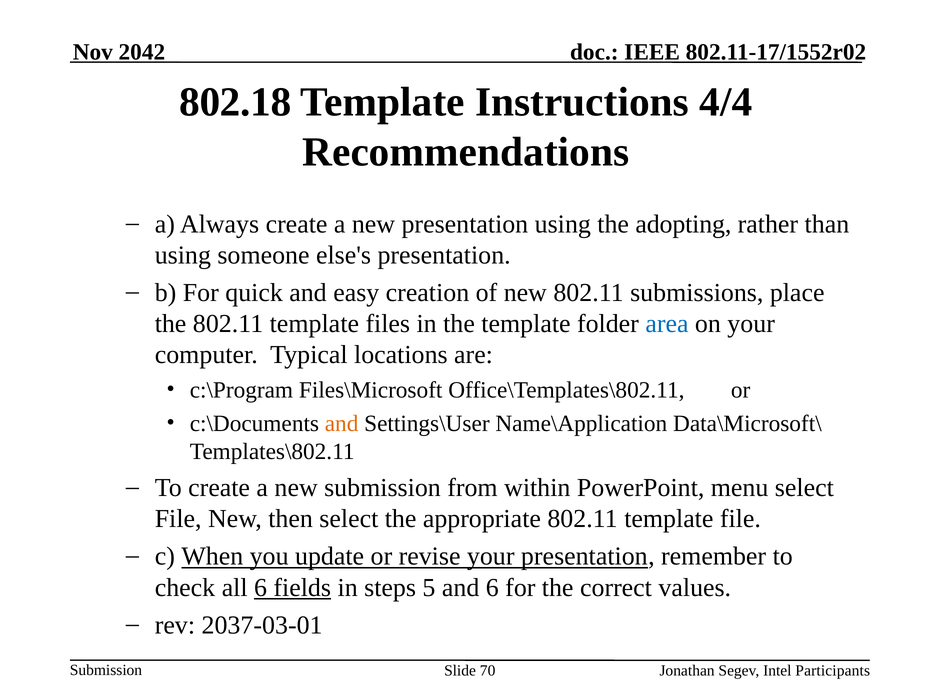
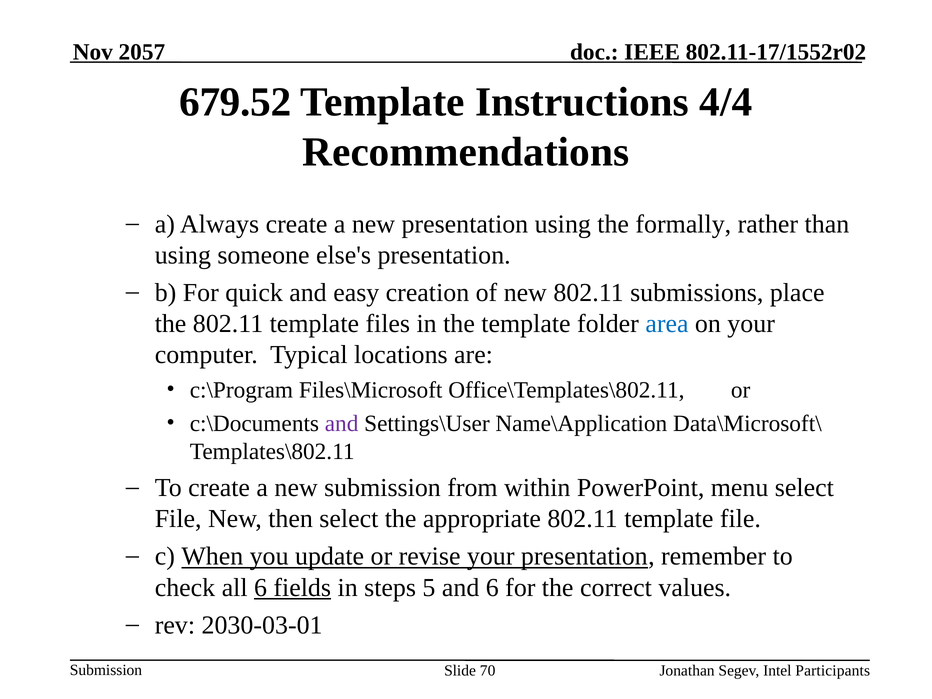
2042: 2042 -> 2057
802.18: 802.18 -> 679.52
adopting: adopting -> formally
and at (342, 424) colour: orange -> purple
2037-03-01: 2037-03-01 -> 2030-03-01
